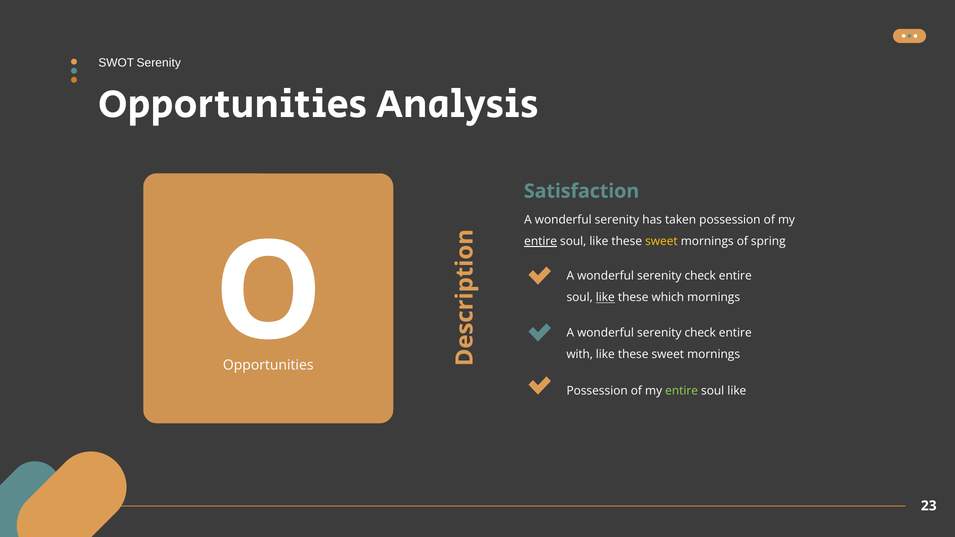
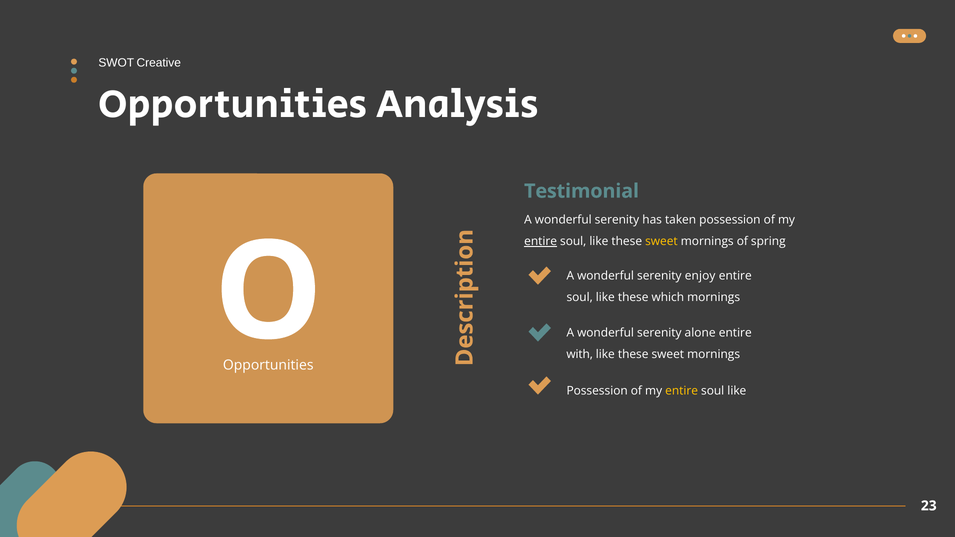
SWOT Serenity: Serenity -> Creative
Satisfaction: Satisfaction -> Testimonial
check at (700, 276): check -> enjoy
like at (605, 298) underline: present -> none
check at (700, 333): check -> alone
entire at (682, 391) colour: light green -> yellow
